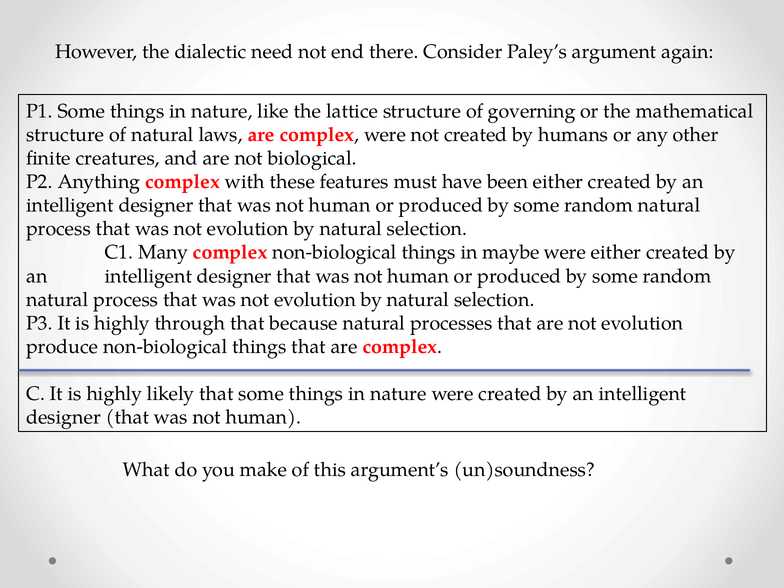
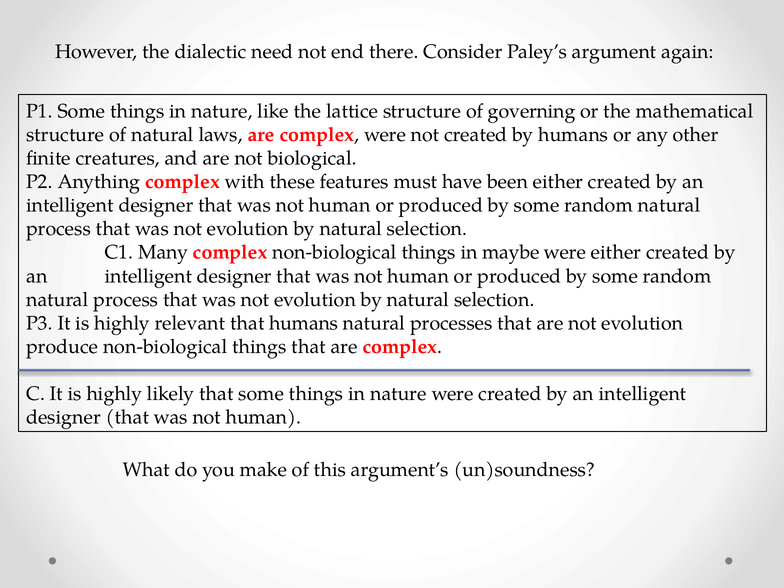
through: through -> relevant
that because: because -> humans
